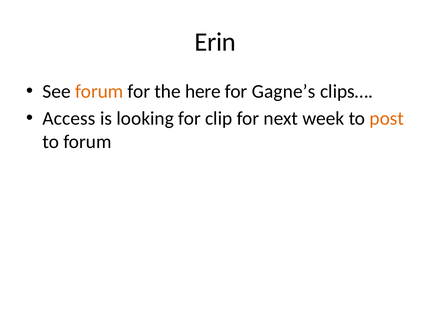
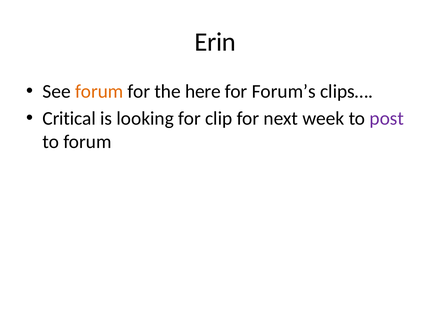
Gagne’s: Gagne’s -> Forum’s
Access: Access -> Critical
post colour: orange -> purple
